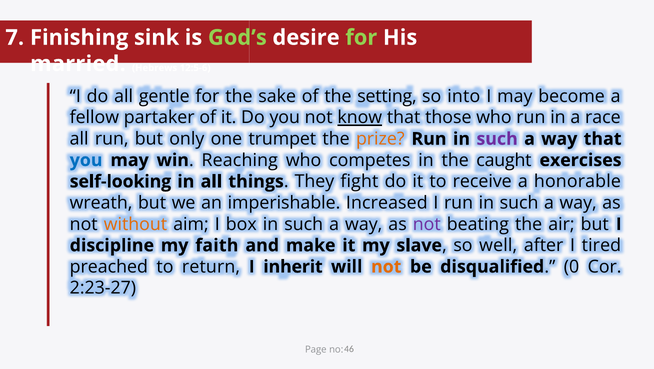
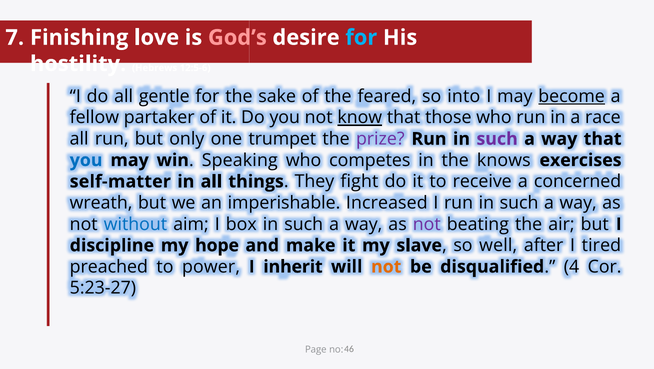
sink: sink -> love
God’s colour: light green -> pink
for at (361, 38) colour: light green -> light blue
married: married -> hostility
setting: setting -> feared
become underline: none -> present
prize colour: orange -> purple
Reaching: Reaching -> Speaking
caught: caught -> knows
self-looking: self-looking -> self-matter
honorable: honorable -> concerned
without colour: orange -> blue
faith: faith -> hope
return: return -> power
0: 0 -> 4
2:23-27: 2:23-27 -> 5:23-27
